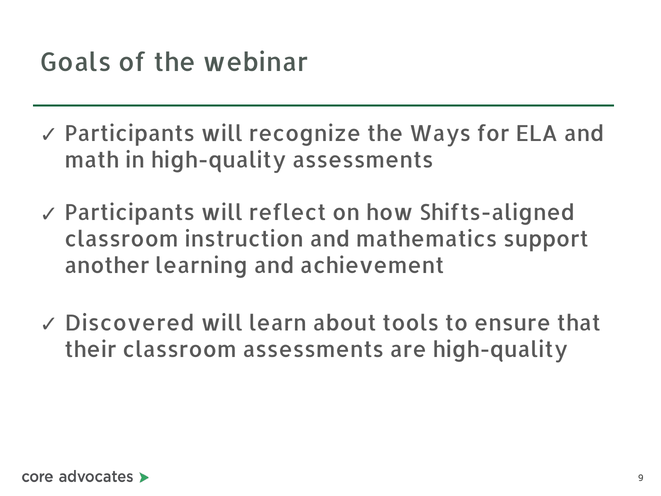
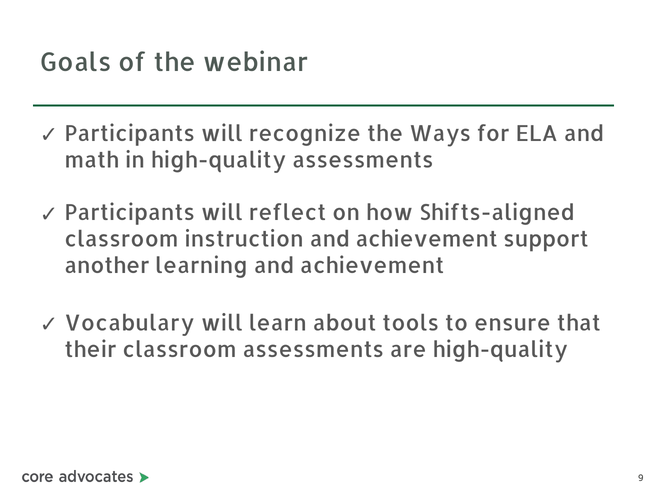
instruction and mathematics: mathematics -> achievement
Discovered: Discovered -> Vocabulary
